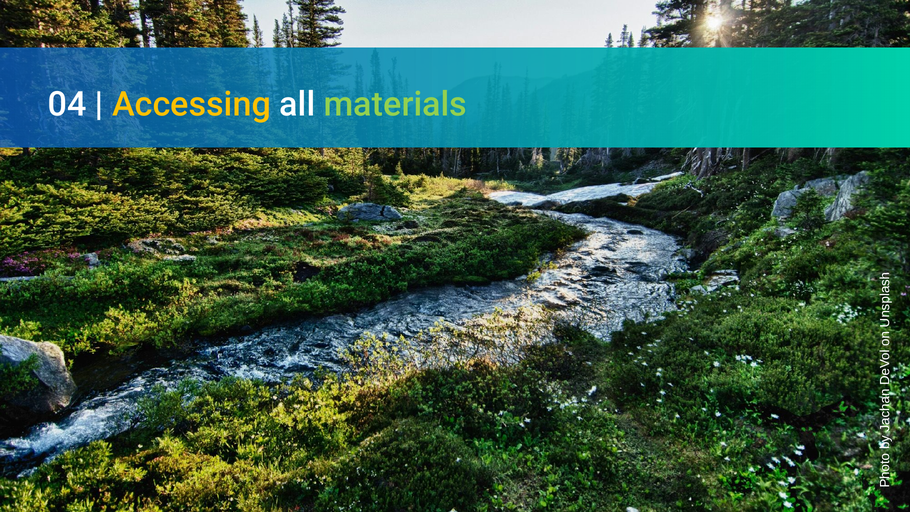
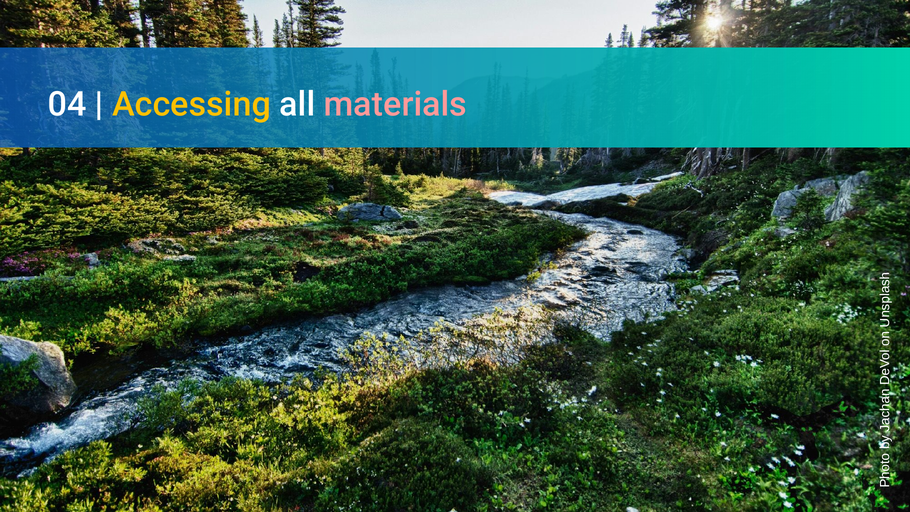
materials colour: light green -> pink
